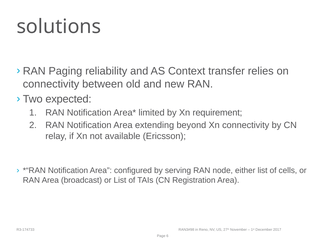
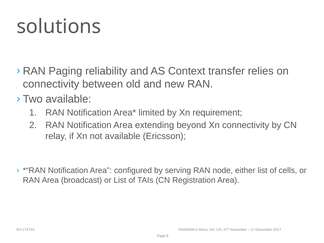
expected at (68, 99): expected -> available
